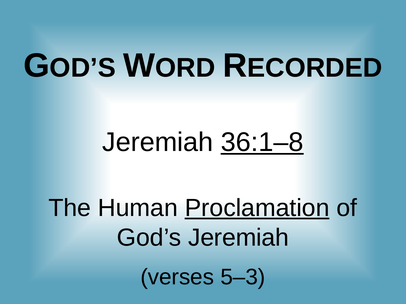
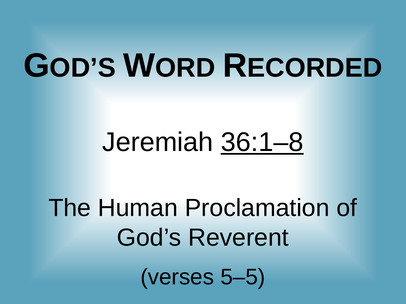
Proclamation underline: present -> none
God’s Jeremiah: Jeremiah -> Reverent
5–3: 5–3 -> 5–5
